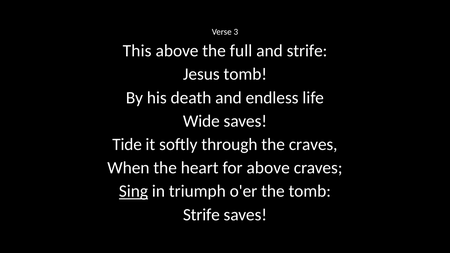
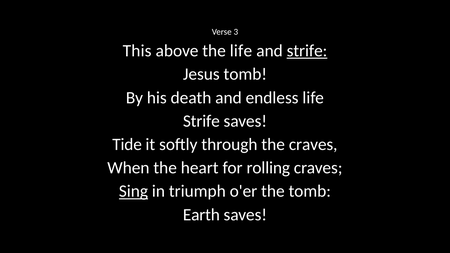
the full: full -> life
strife at (307, 51) underline: none -> present
Wide at (201, 121): Wide -> Strife
for above: above -> rolling
Strife at (201, 215): Strife -> Earth
